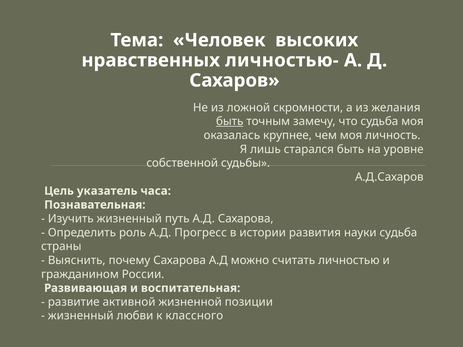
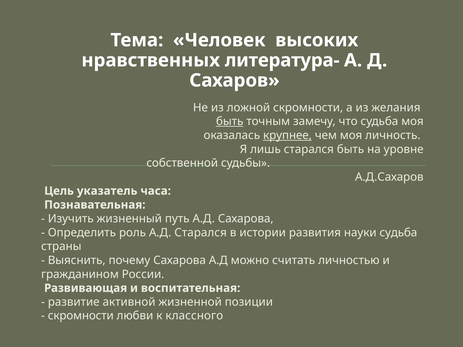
личностью-: личностью- -> литература-
крупнее underline: none -> present
А.Д Прогресс: Прогресс -> Старался
жизненный at (81, 316): жизненный -> скромности
